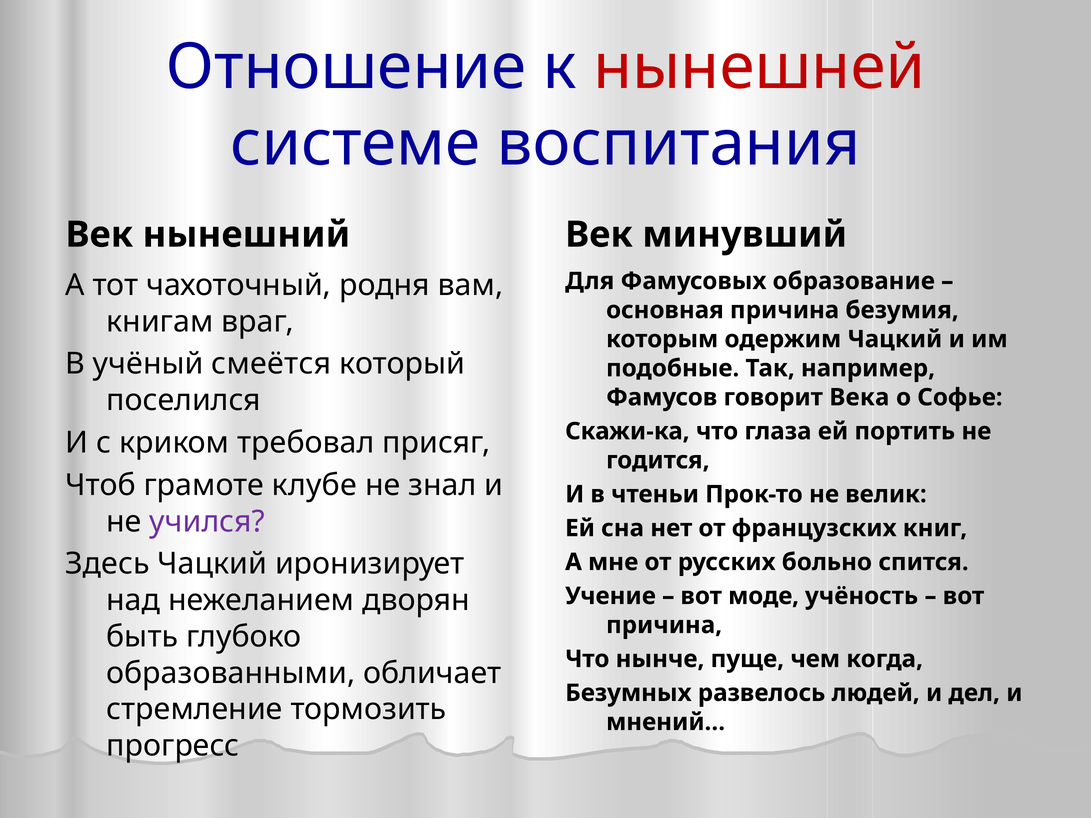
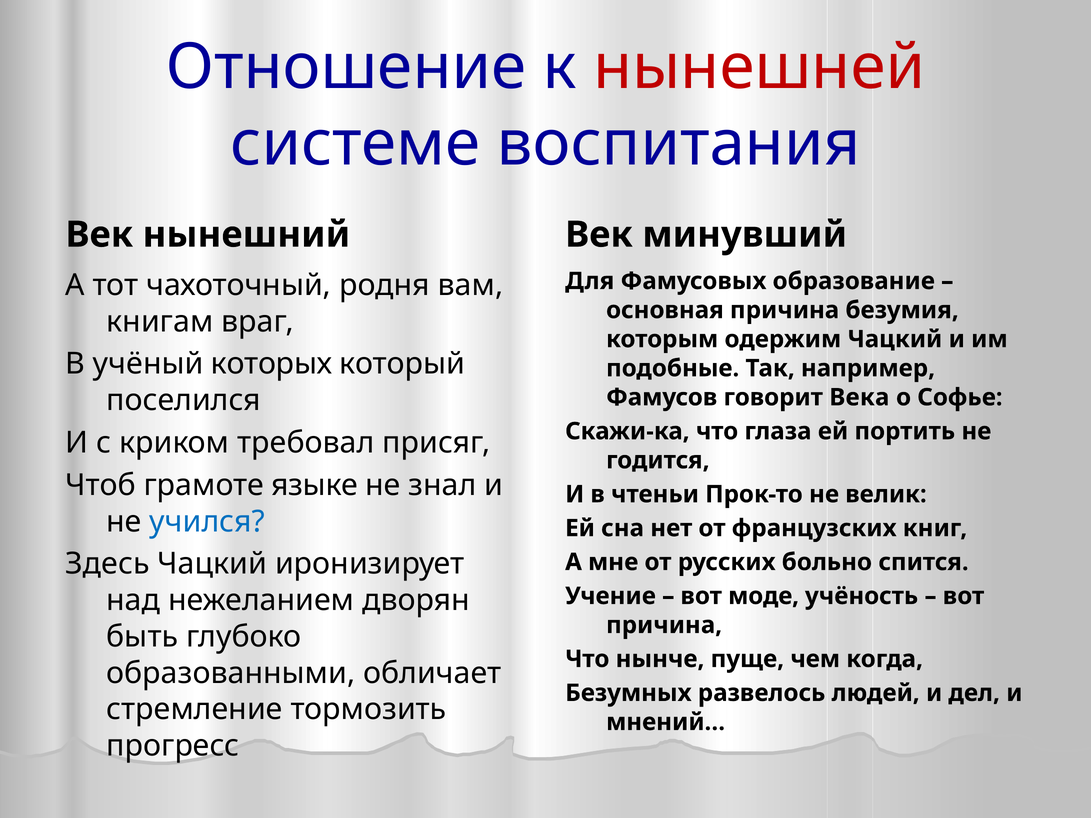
смеётся: смеётся -> которых
клубе: клубе -> языке
учился colour: purple -> blue
